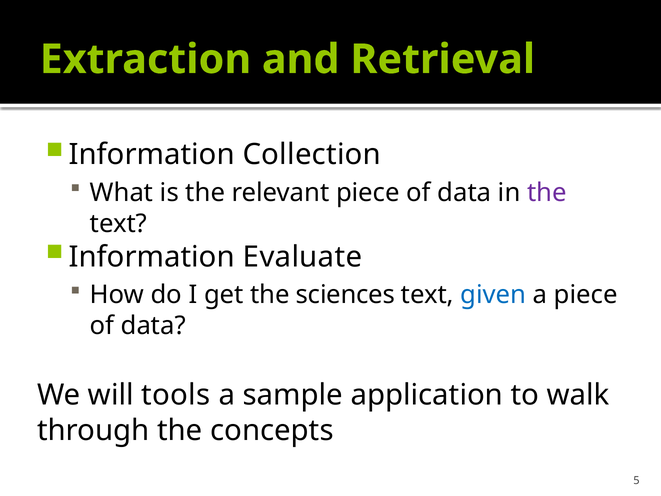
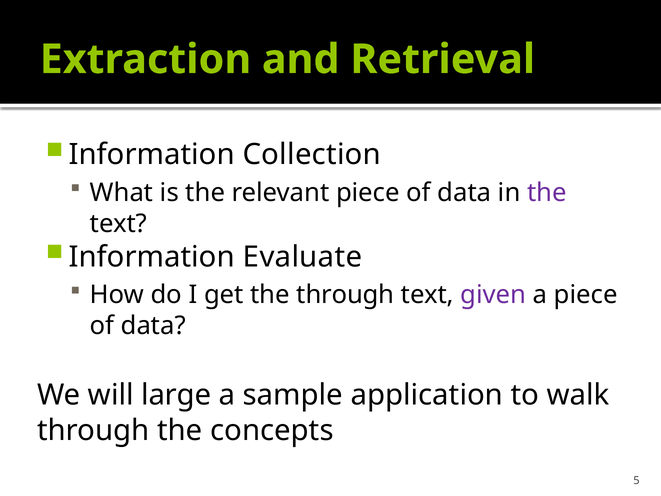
the sciences: sciences -> through
given colour: blue -> purple
tools: tools -> large
